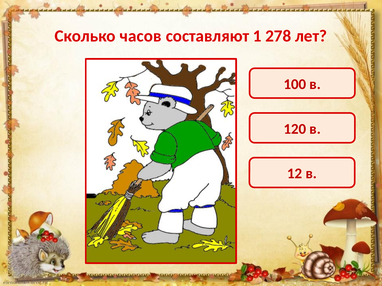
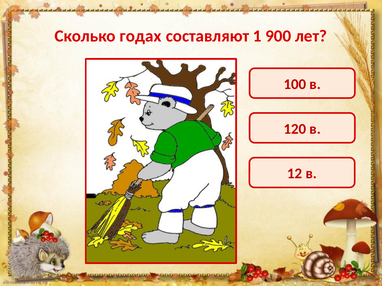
часов: часов -> годах
278: 278 -> 900
